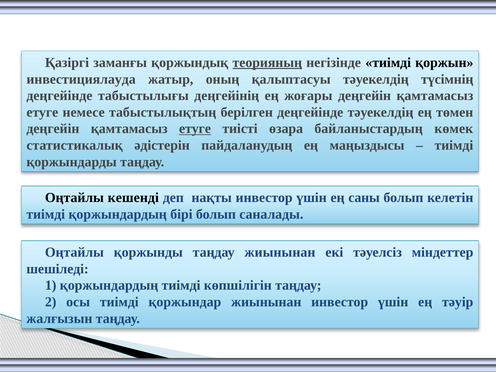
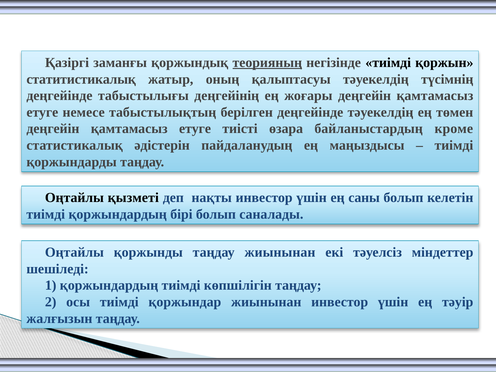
инвестициялауда: инвестициялауда -> статитистикалық
етуге at (195, 129) underline: present -> none
көмек: көмек -> кроме
кешенді: кешенді -> қызметі
